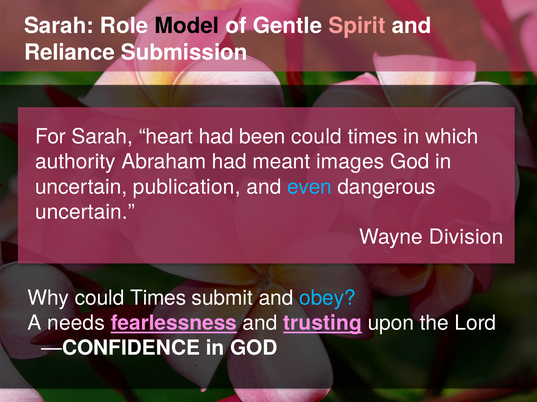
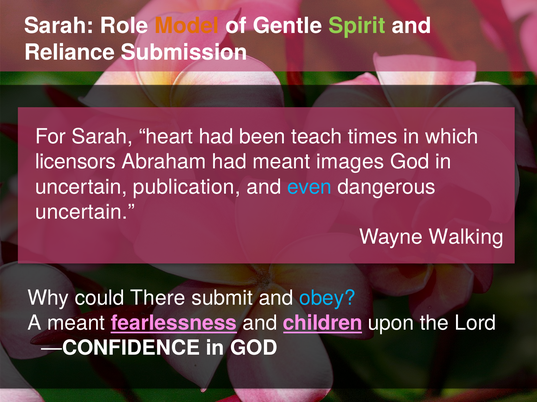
Model colour: black -> orange
Spirit colour: pink -> light green
been could: could -> teach
authority: authority -> licensors
Division: Division -> Walking
Why could Times: Times -> There
A needs: needs -> meant
trusting: trusting -> children
